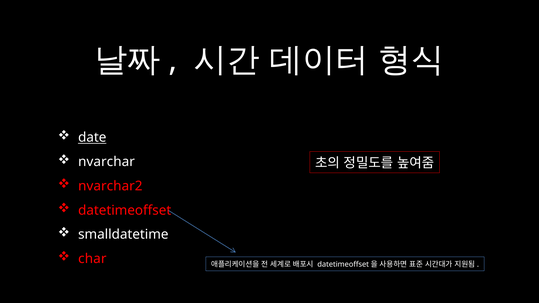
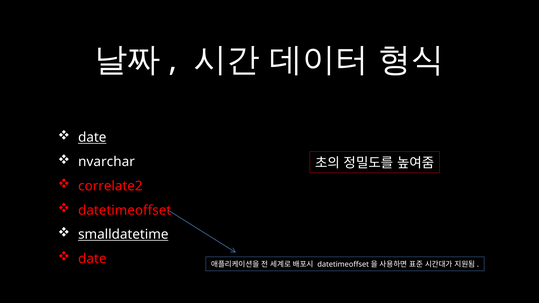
nvarchar2: nvarchar2 -> correlate2
smalldatetime underline: none -> present
char at (92, 259): char -> date
